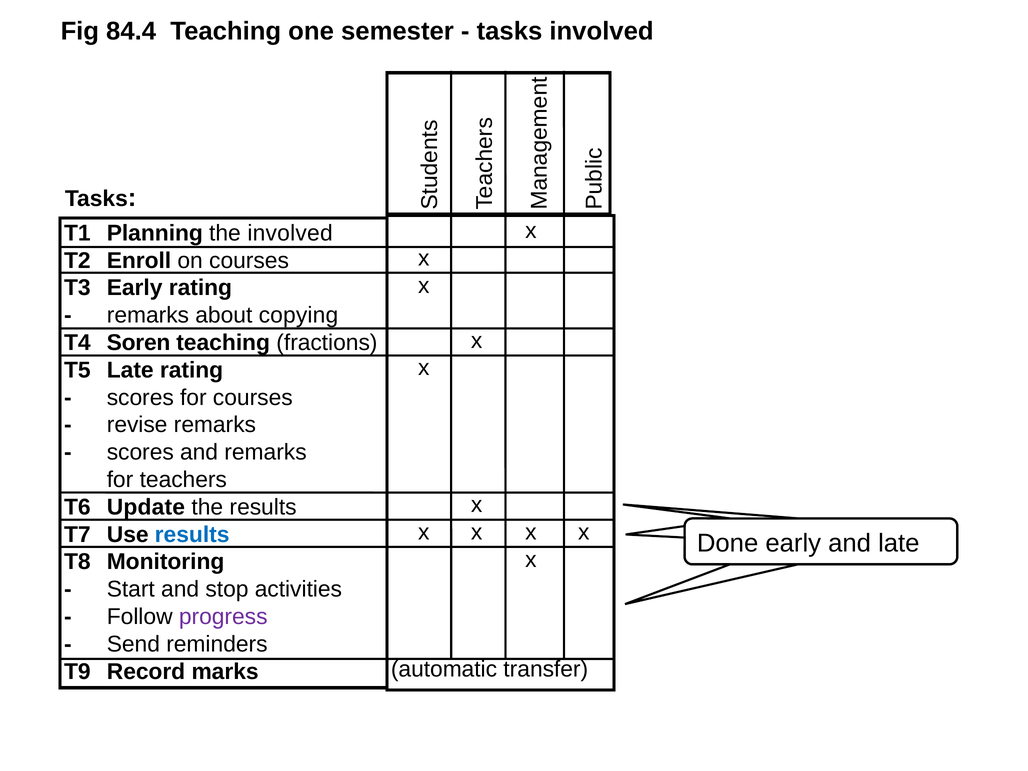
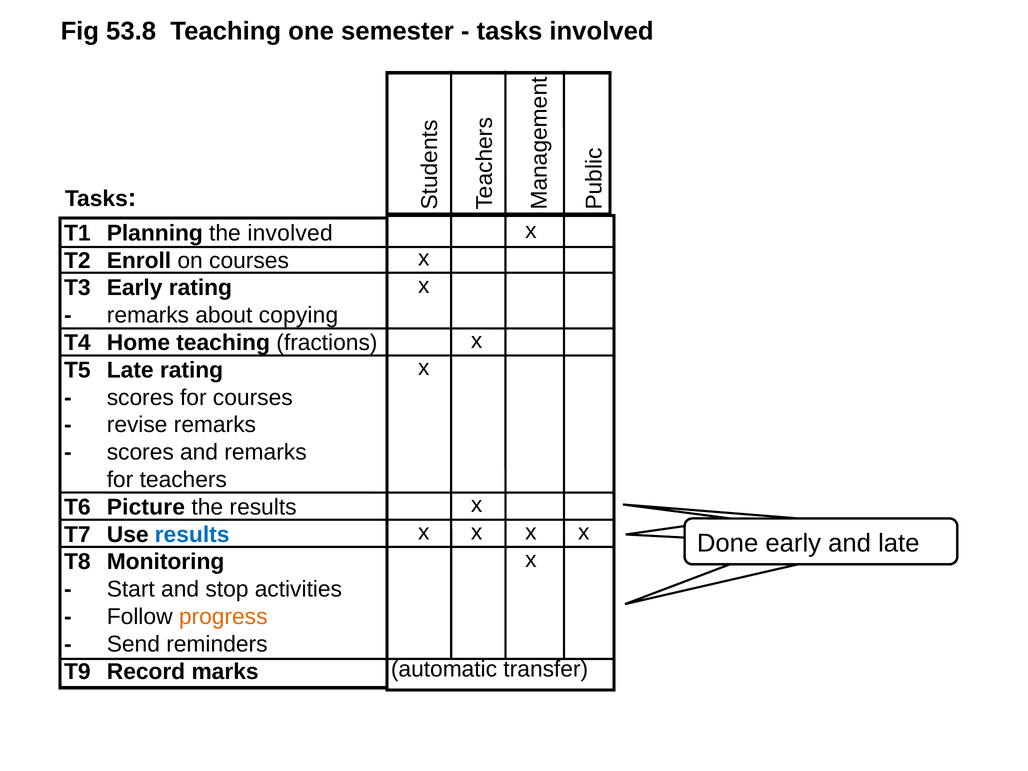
84.4: 84.4 -> 53.8
Soren: Soren -> Home
Update: Update -> Picture
progress colour: purple -> orange
